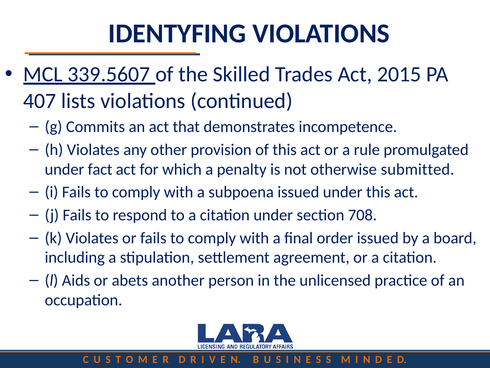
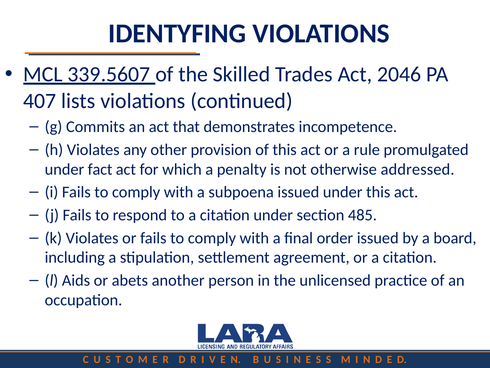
2015: 2015 -> 2046
submitted: submitted -> addressed
708: 708 -> 485
